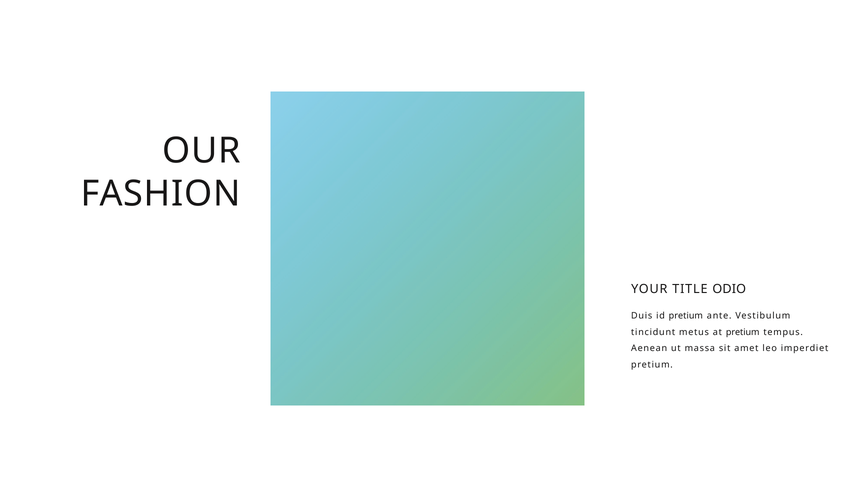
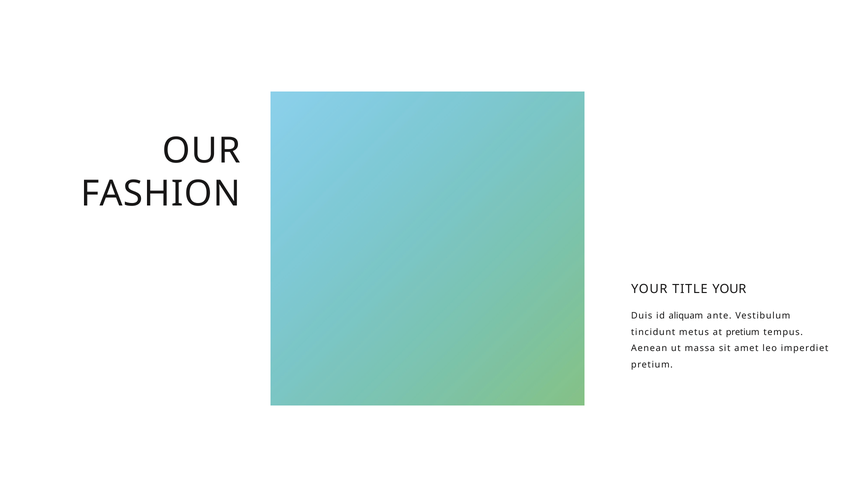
TITLE ODIO: ODIO -> YOUR
id pretium: pretium -> aliquam
